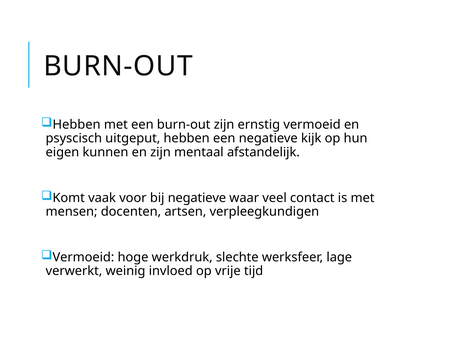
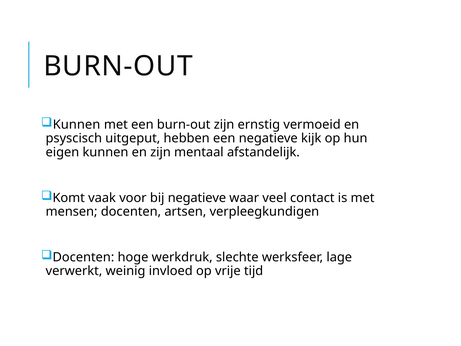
Hebben at (77, 124): Hebben -> Kunnen
Vermoeid at (83, 257): Vermoeid -> Docenten
